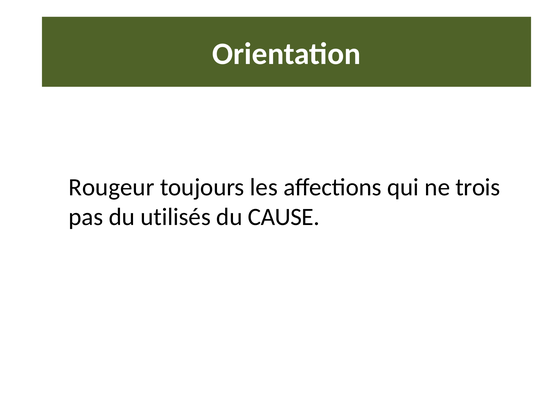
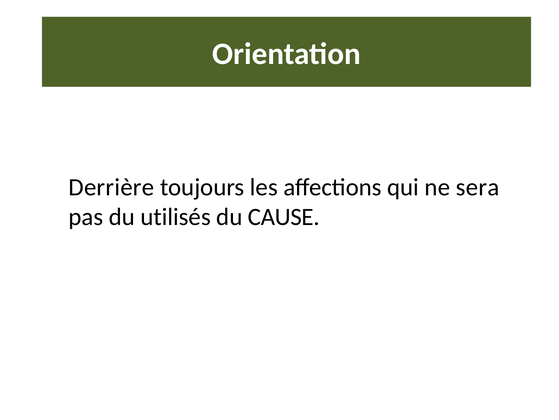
Rougeur: Rougeur -> Derrière
trois: trois -> sera
